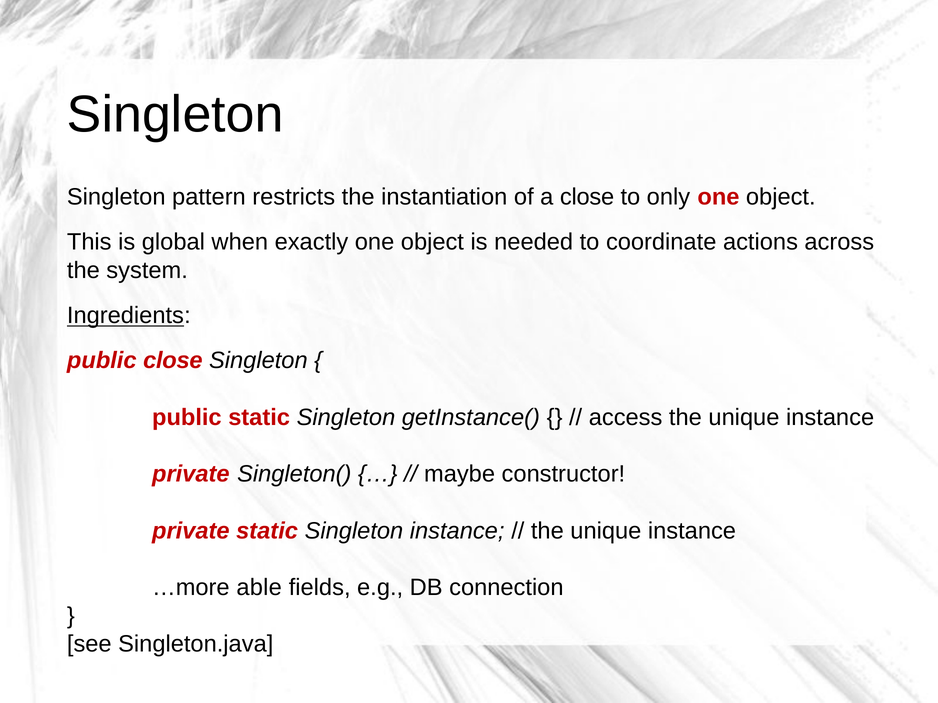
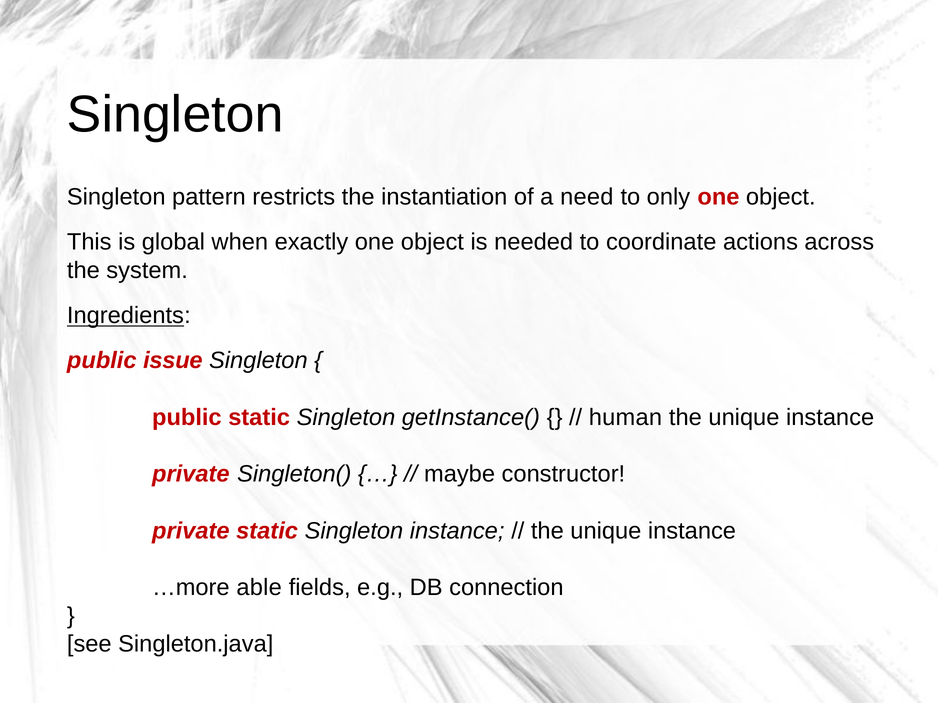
a close: close -> need
public close: close -> issue
access: access -> human
